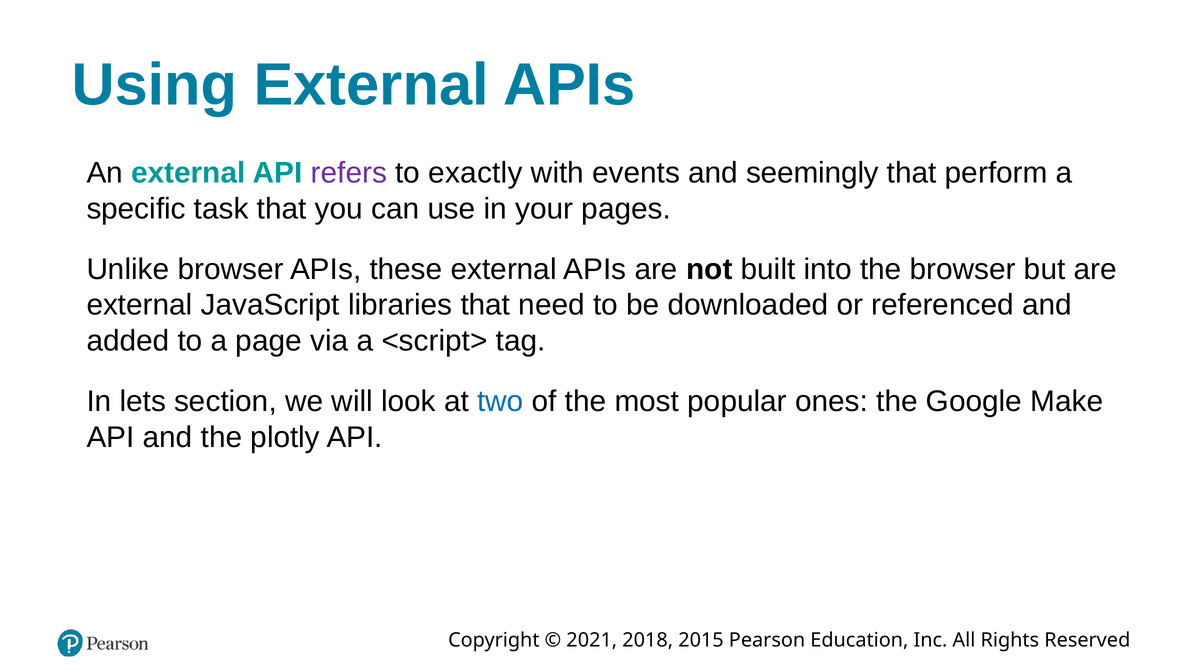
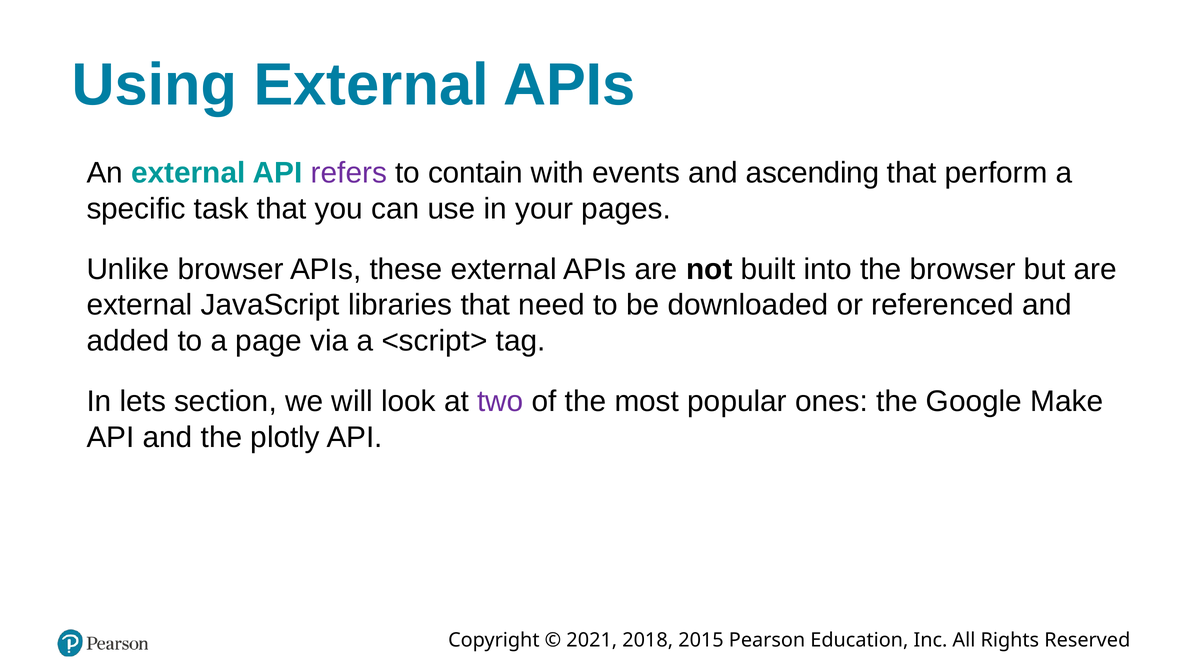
exactly: exactly -> contain
seemingly: seemingly -> ascending
two colour: blue -> purple
